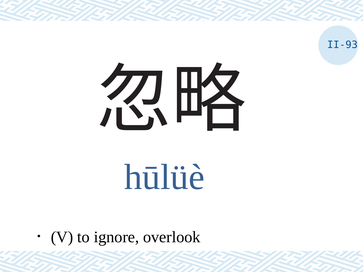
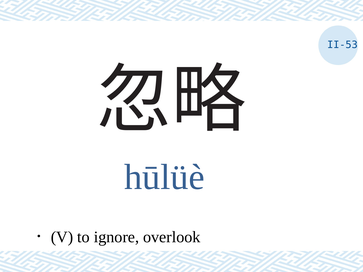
II-93: II-93 -> II-53
